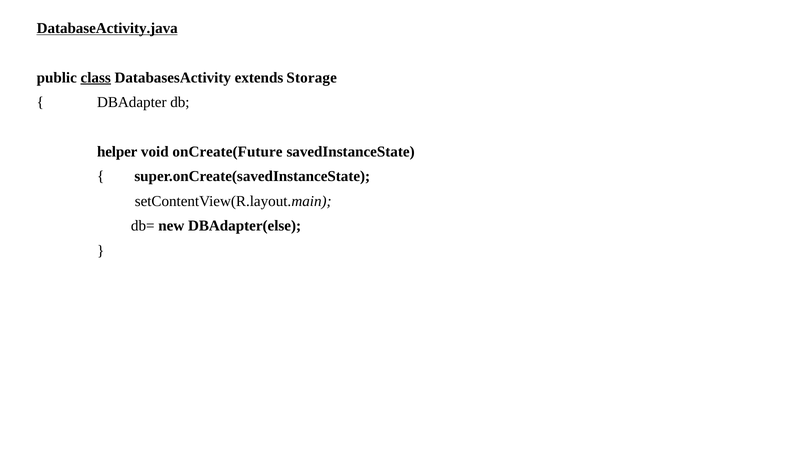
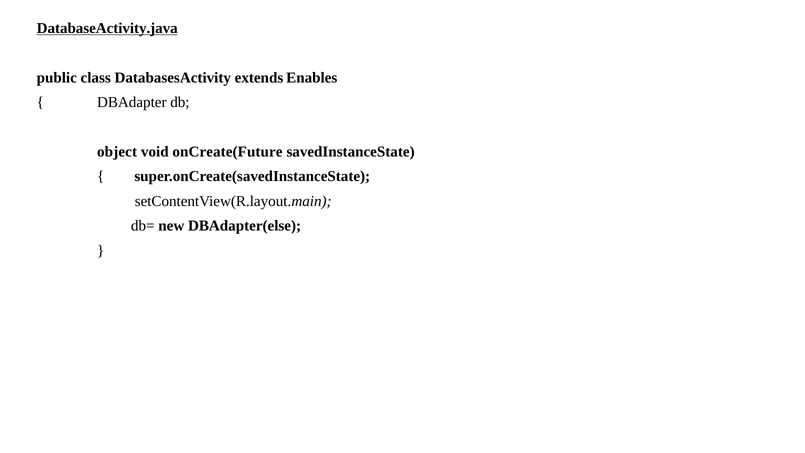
class underline: present -> none
Storage: Storage -> Enables
helper: helper -> object
